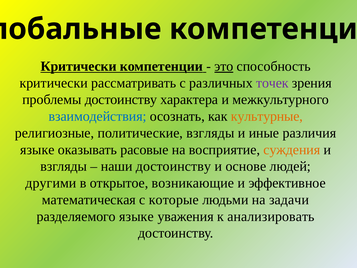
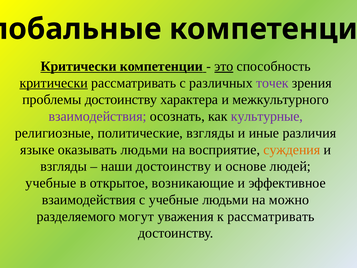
критически at (54, 83) underline: none -> present
взаимодействия at (98, 116) colour: blue -> purple
культурные colour: orange -> purple
оказывать расовые: расовые -> людьми
другими at (51, 183): другими -> учебные
математическая at (89, 200): математическая -> взаимодействия
с которые: которые -> учебные
задачи: задачи -> можно
разделяемого языке: языке -> могут
к анализировать: анализировать -> рассматривать
